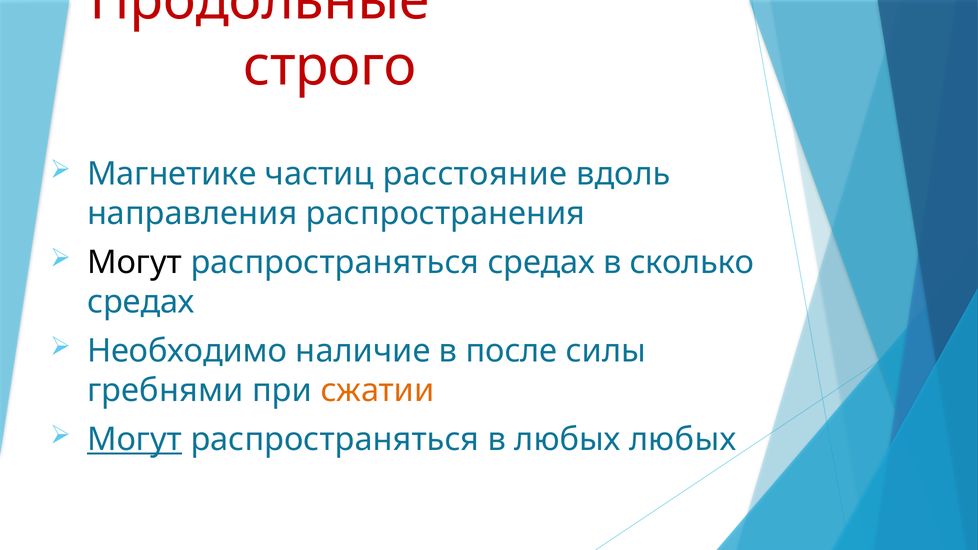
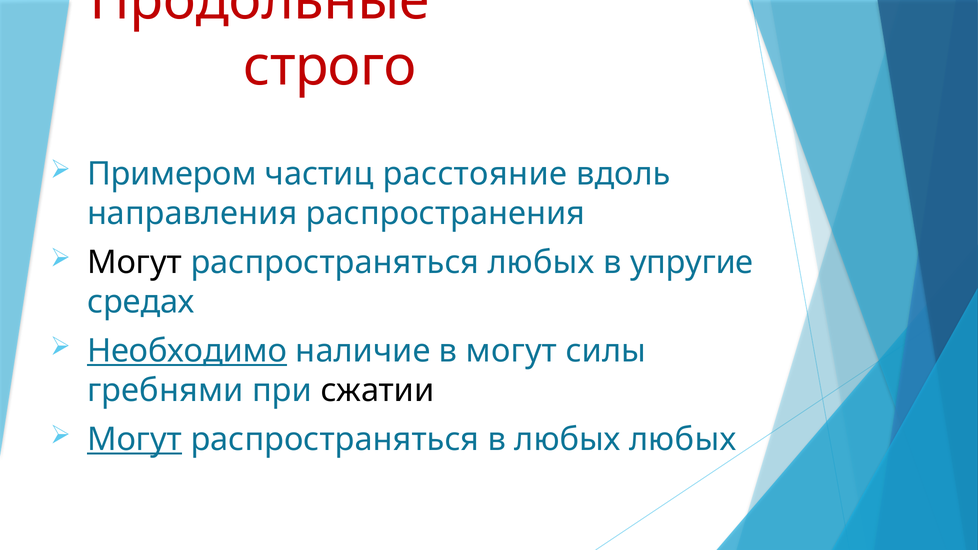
Магнетике: Магнетике -> Примером
распространяться средах: средах -> любых
сколько: сколько -> упругие
Необходимо underline: none -> present
в после: после -> могут
сжатии colour: orange -> black
